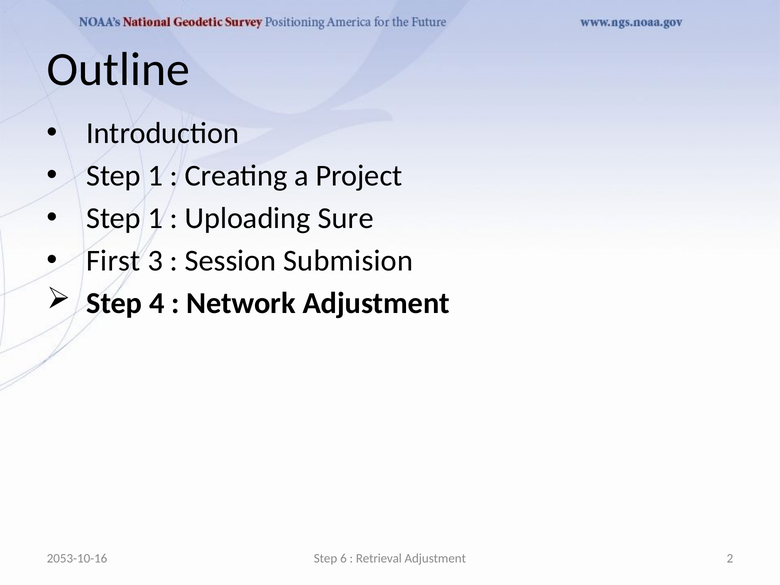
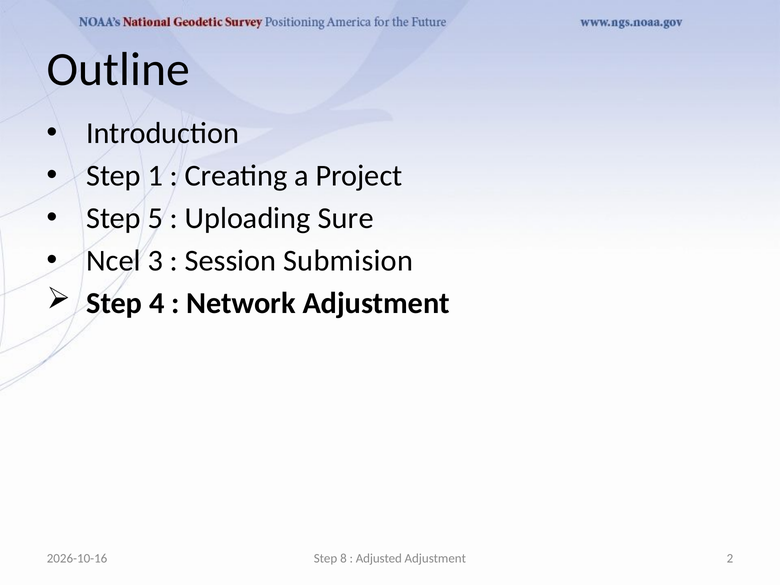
1 at (155, 218): 1 -> 5
First: First -> Ncel
2053-10-16: 2053-10-16 -> 2026-10-16
6: 6 -> 8
Retrieval: Retrieval -> Adjusted
